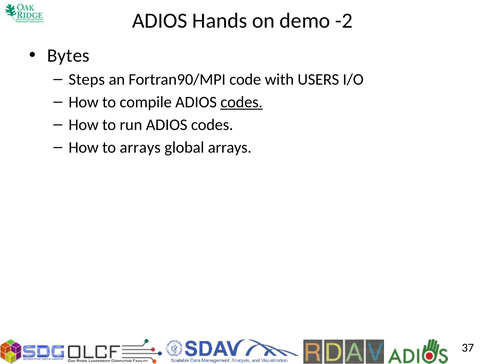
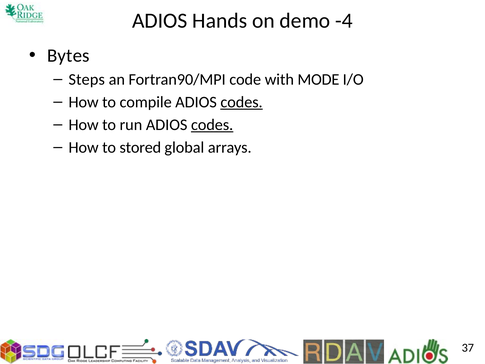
-2: -2 -> -4
USERS: USERS -> MODE
codes at (212, 125) underline: none -> present
to arrays: arrays -> stored
